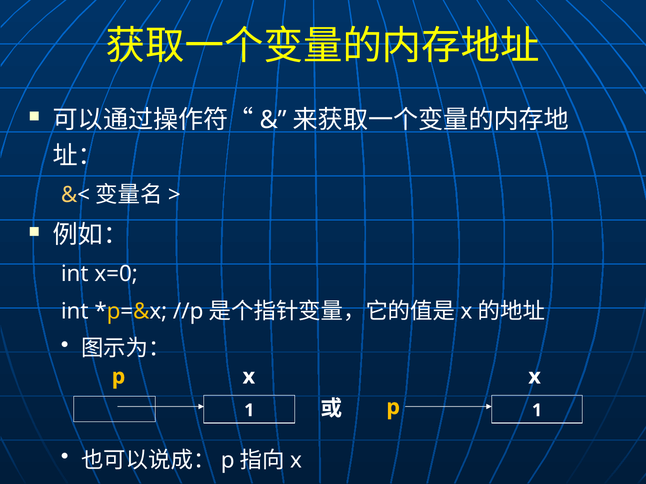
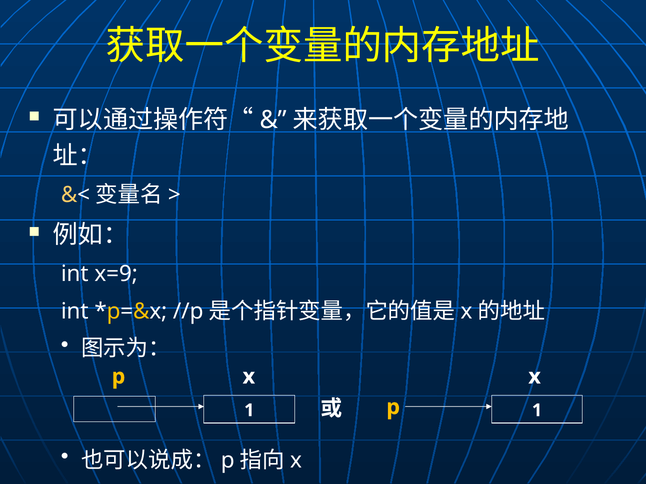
x=0: x=0 -> x=9
